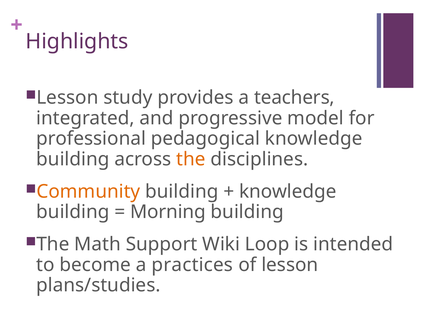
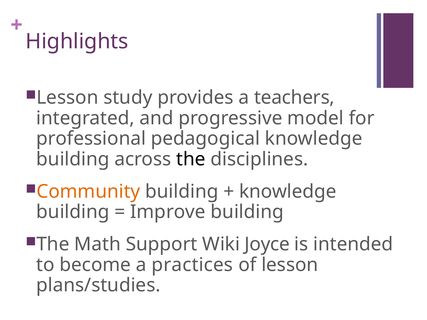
the at (191, 159) colour: orange -> black
Morning: Morning -> Improve
Loop: Loop -> Joyce
